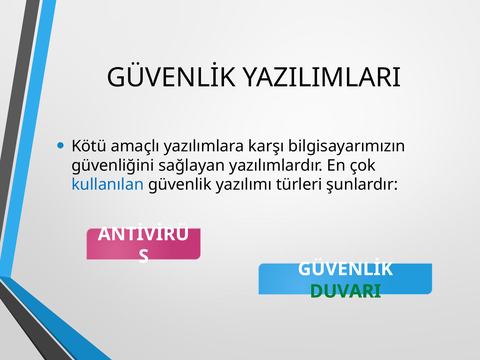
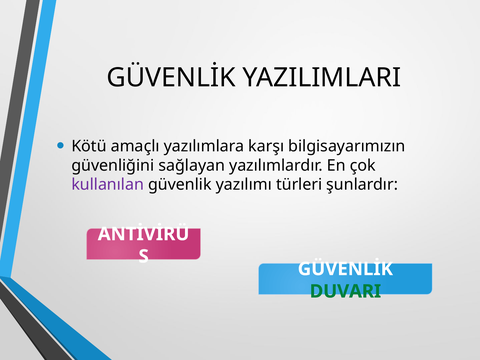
kullanılan colour: blue -> purple
